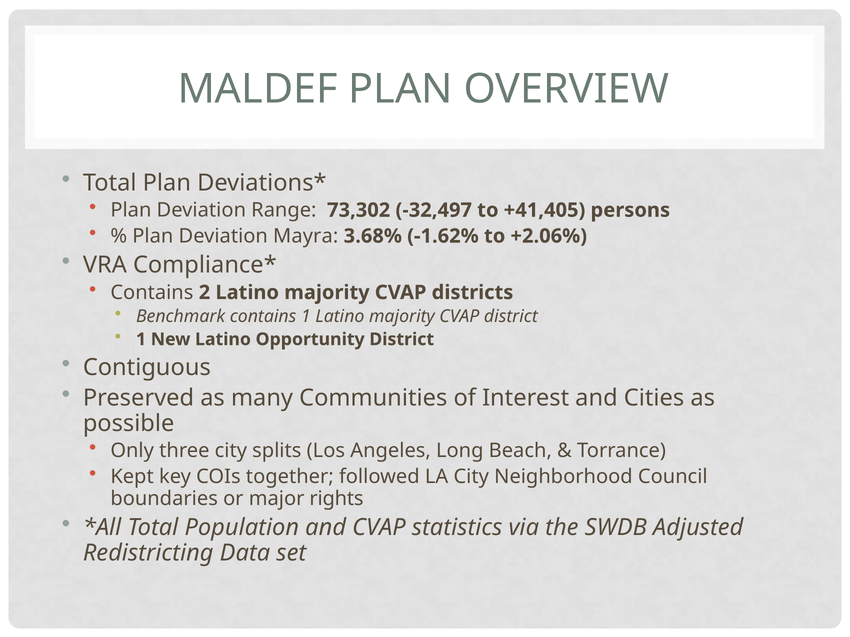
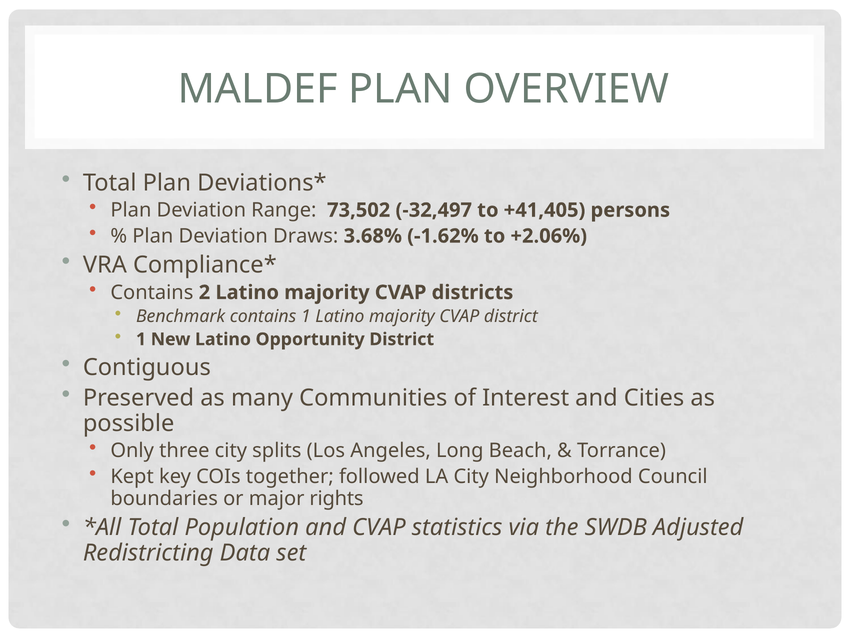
73,302: 73,302 -> 73,502
Mayra: Mayra -> Draws
